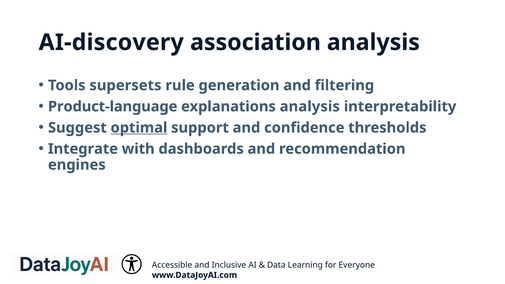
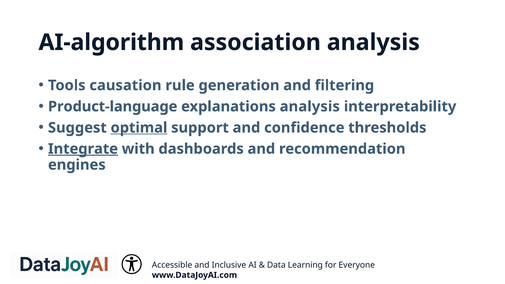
AI‑discovery: AI‑discovery -> AI‑algorithm
supersets: supersets -> causation
Integrate underline: none -> present
